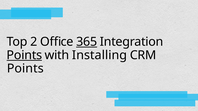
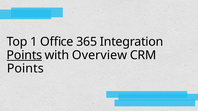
2: 2 -> 1
365 underline: present -> none
Installing: Installing -> Overview
